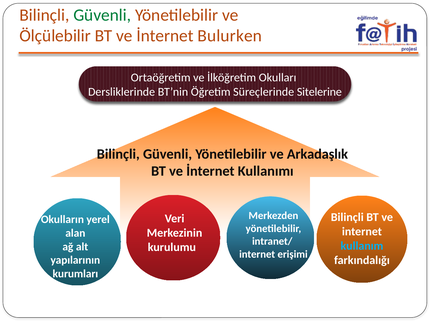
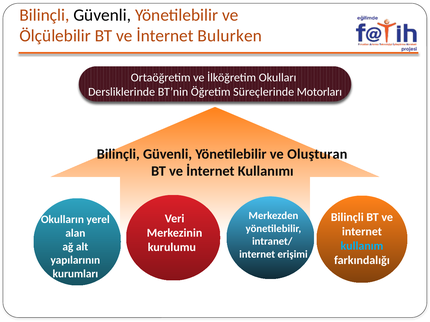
Güvenli at (102, 15) colour: green -> black
Sitelerine: Sitelerine -> Motorları
Arkadaşlık: Arkadaşlık -> Oluşturan
